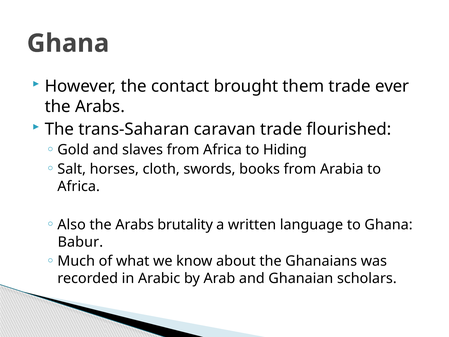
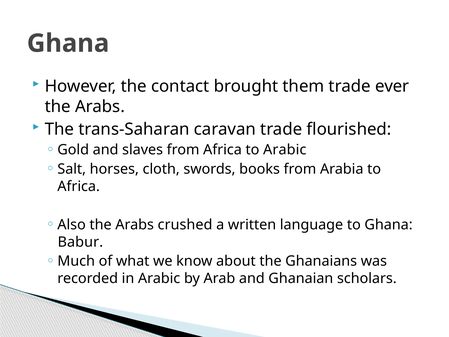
to Hiding: Hiding -> Arabic
brutality: brutality -> crushed
